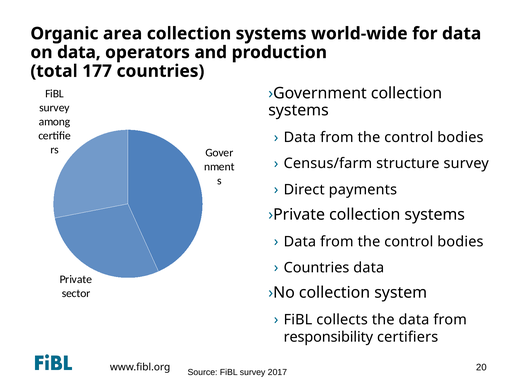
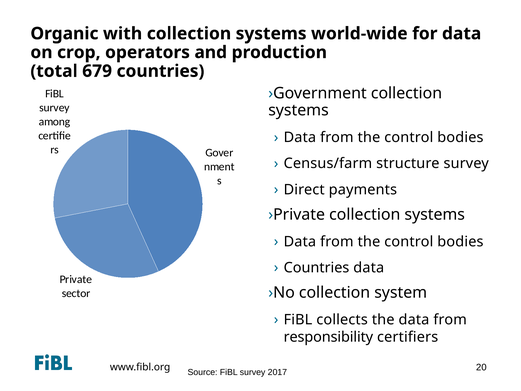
area: area -> with
on data: data -> crop
177: 177 -> 679
